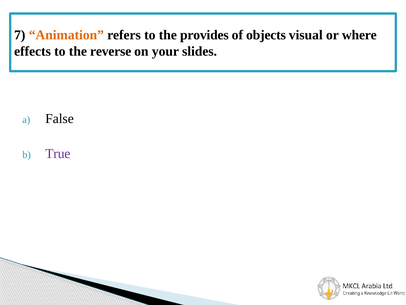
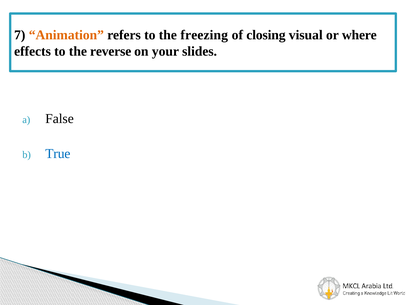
provides: provides -> freezing
objects: objects -> closing
True colour: purple -> blue
